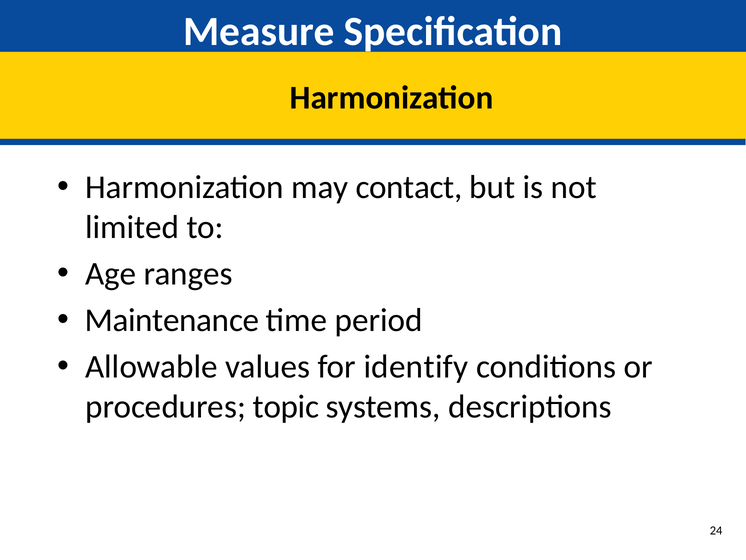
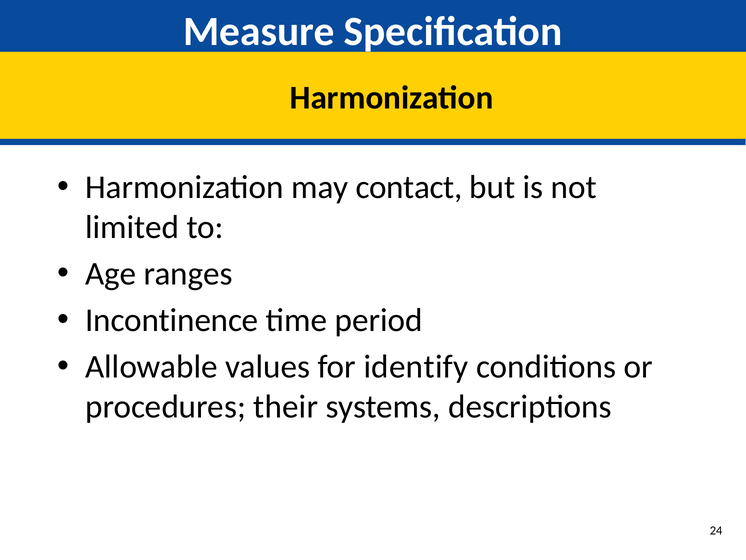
Maintenance: Maintenance -> Incontinence
topic: topic -> their
